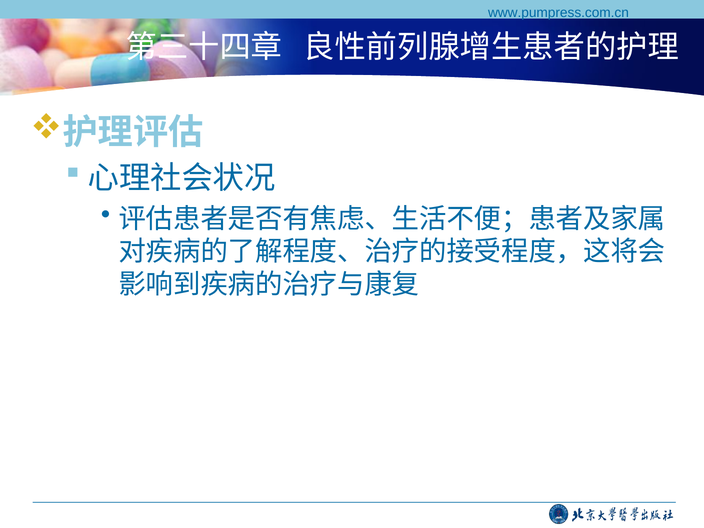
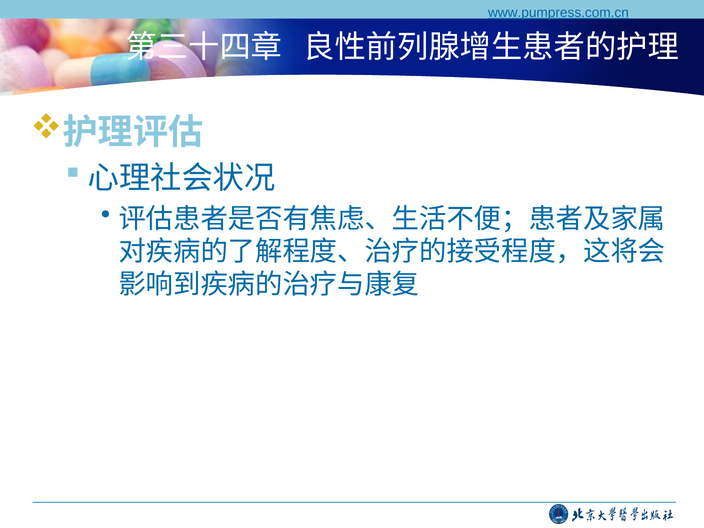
www.pumpress.com.cn underline: none -> present
